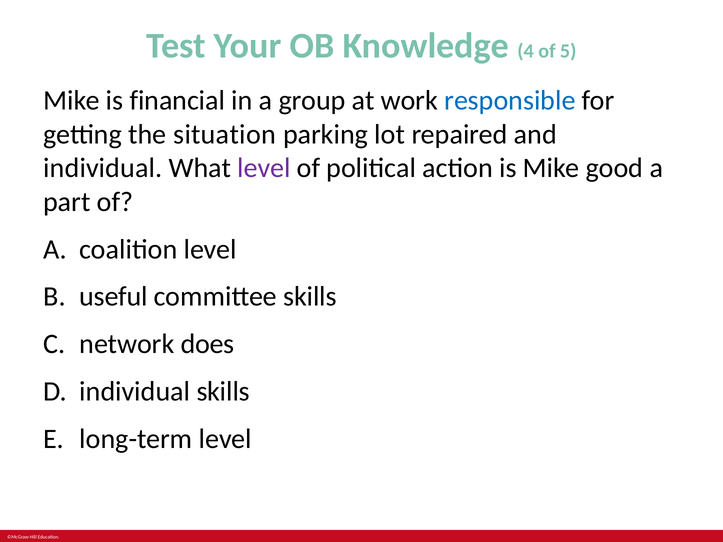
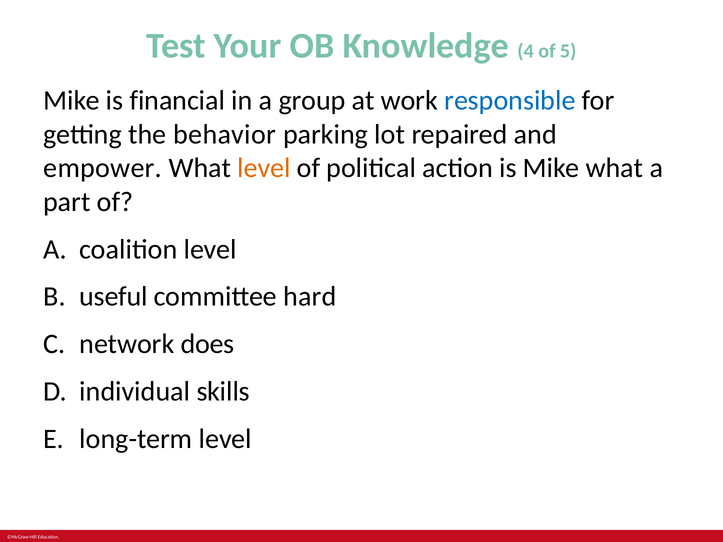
situation: situation -> behavior
individual at (103, 168): individual -> empower
level at (264, 168) colour: purple -> orange
Mike good: good -> what
committee skills: skills -> hard
